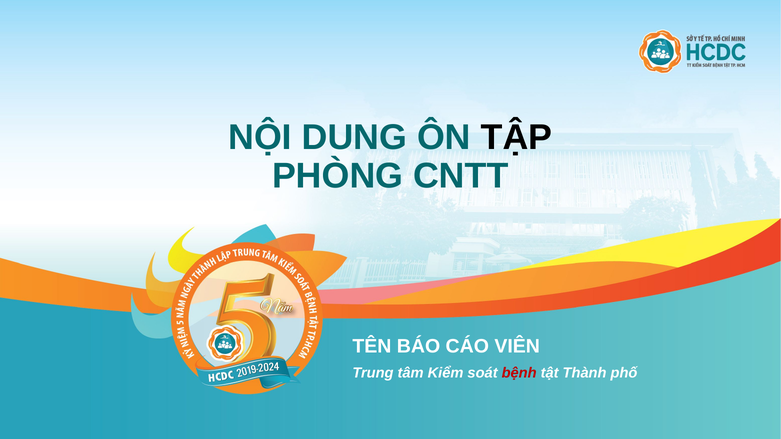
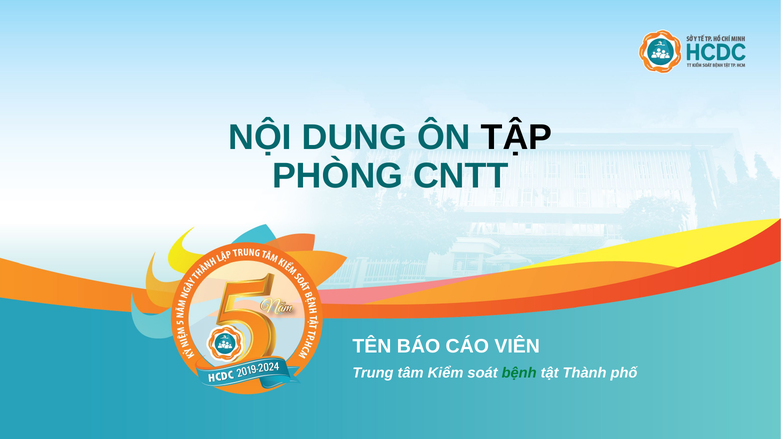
bệnh colour: red -> green
